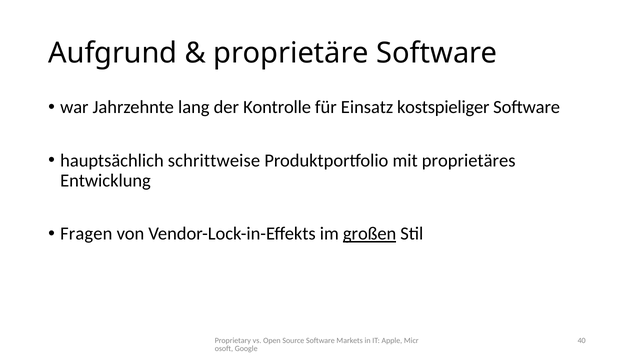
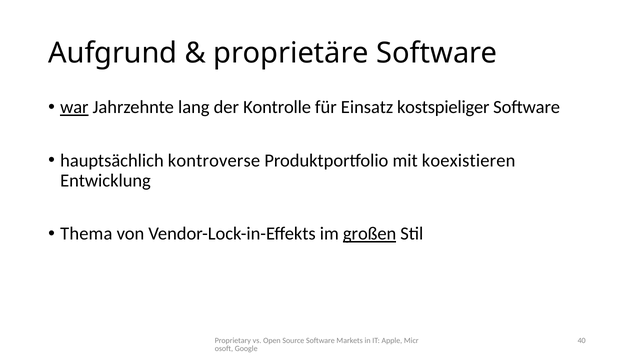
war underline: none -> present
schrittweise: schrittweise -> kontroverse
proprietäres: proprietäres -> koexistieren
Fragen: Fragen -> Thema
